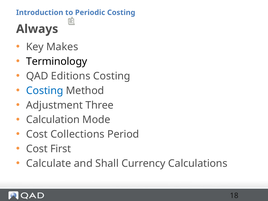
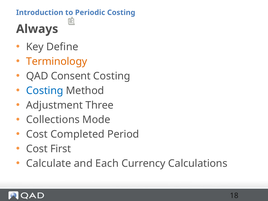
Makes: Makes -> Define
Terminology colour: black -> orange
Editions: Editions -> Consent
Calculation: Calculation -> Collections
Collections: Collections -> Completed
Shall: Shall -> Each
